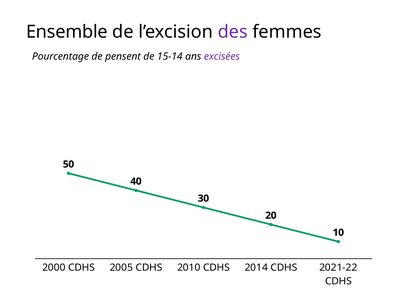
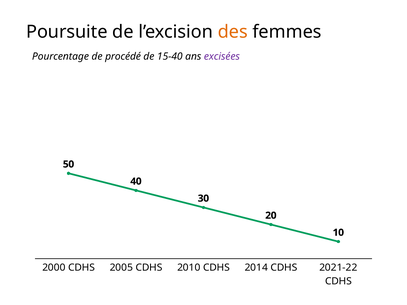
Ensemble: Ensemble -> Poursuite
des colour: purple -> orange
pensent: pensent -> procédé
15-14: 15-14 -> 15-40
